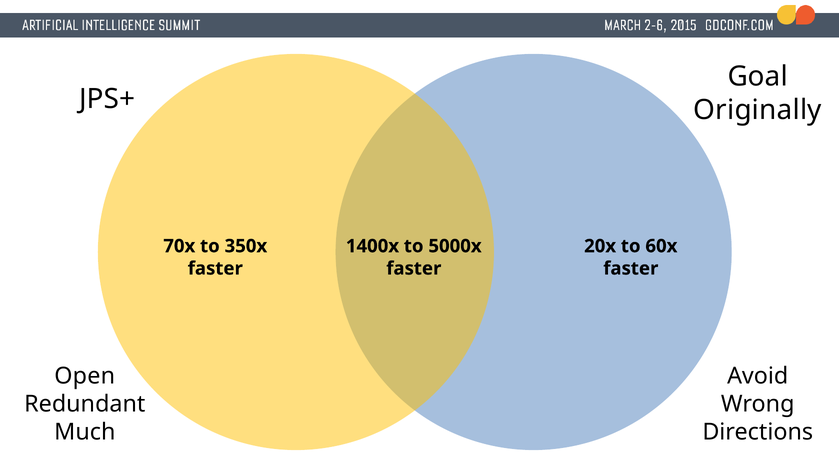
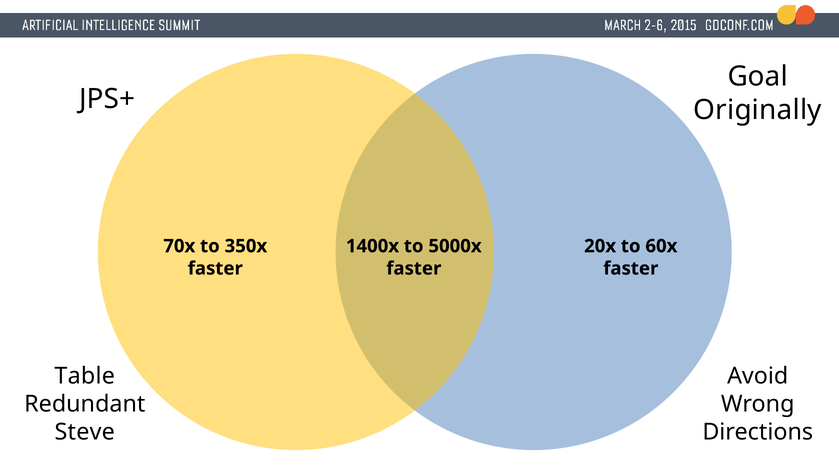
Open: Open -> Table
Much: Much -> Steve
